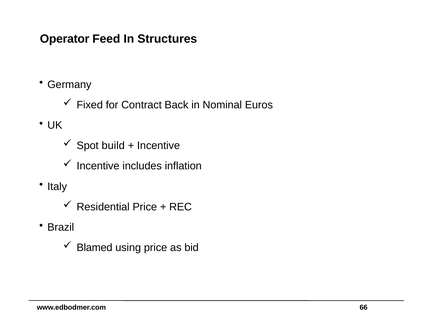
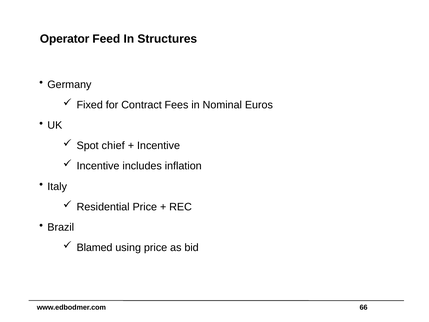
Back: Back -> Fees
build: build -> chief
